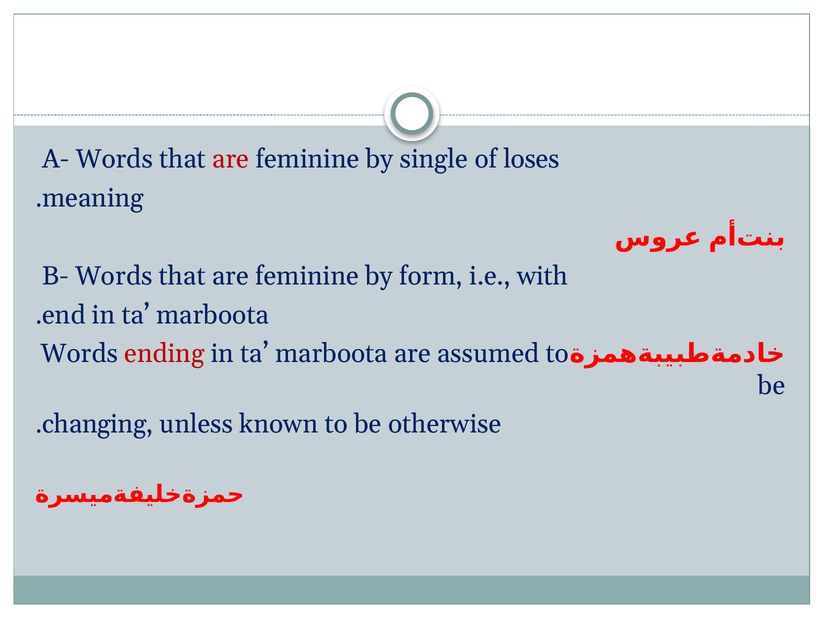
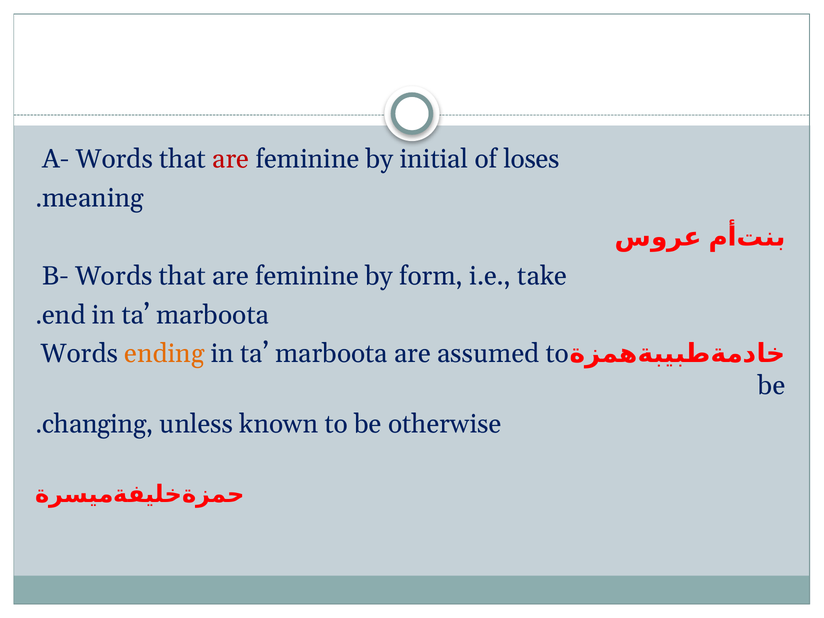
single: single -> initial
with: with -> take
ending colour: red -> orange
